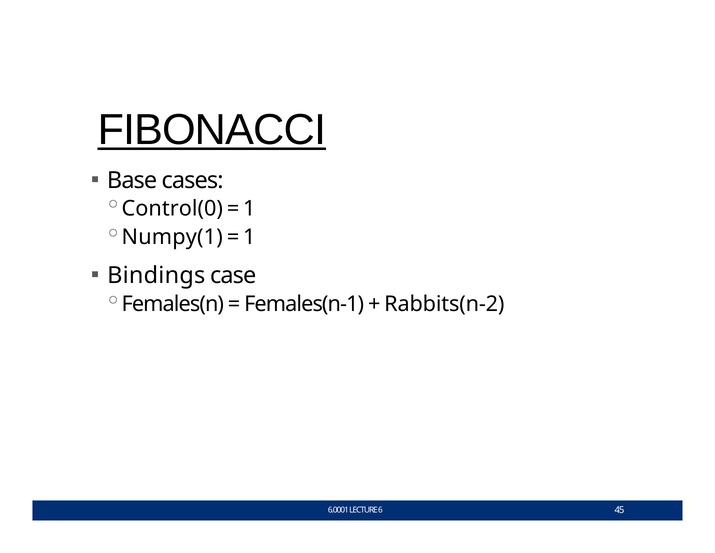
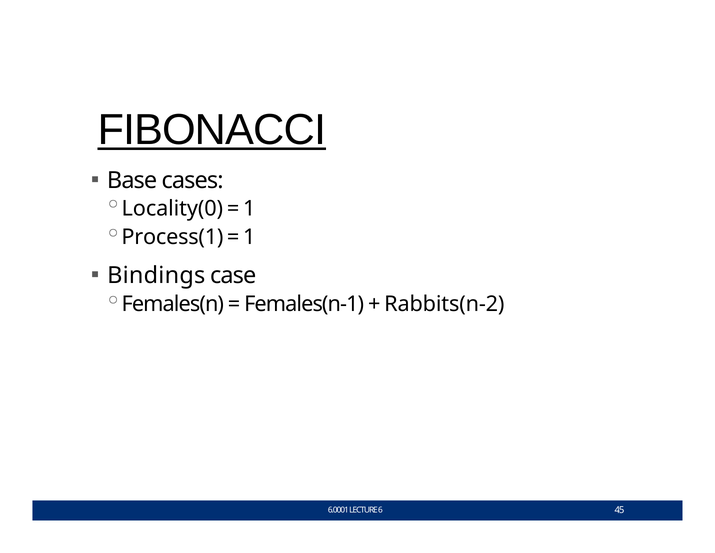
Control(0: Control(0 -> Locality(0
Numpy(1: Numpy(1 -> Process(1
